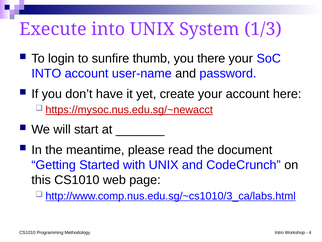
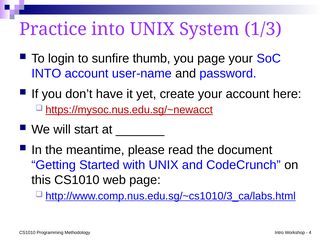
Execute: Execute -> Practice
you there: there -> page
